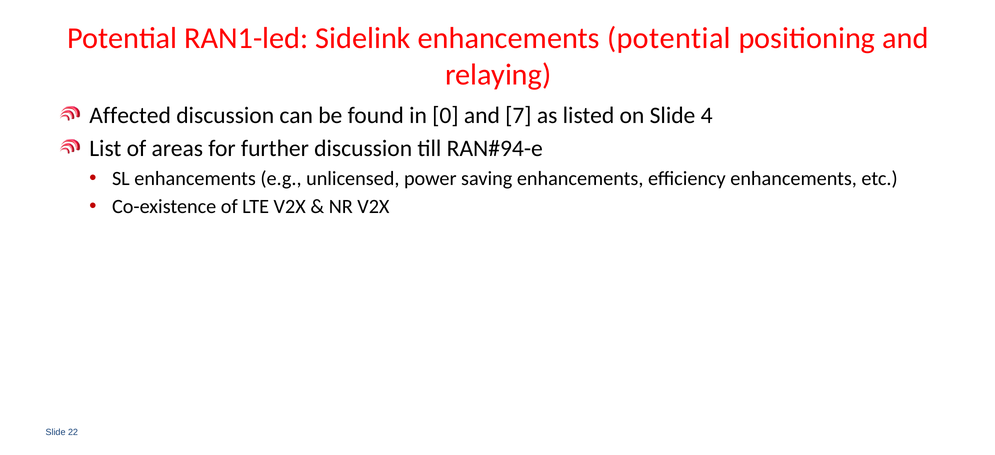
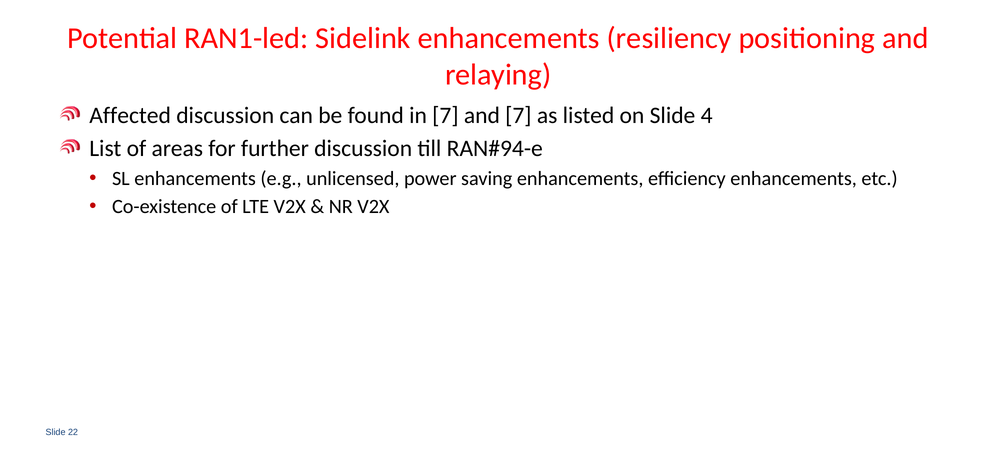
enhancements potential: potential -> resiliency
in 0: 0 -> 7
